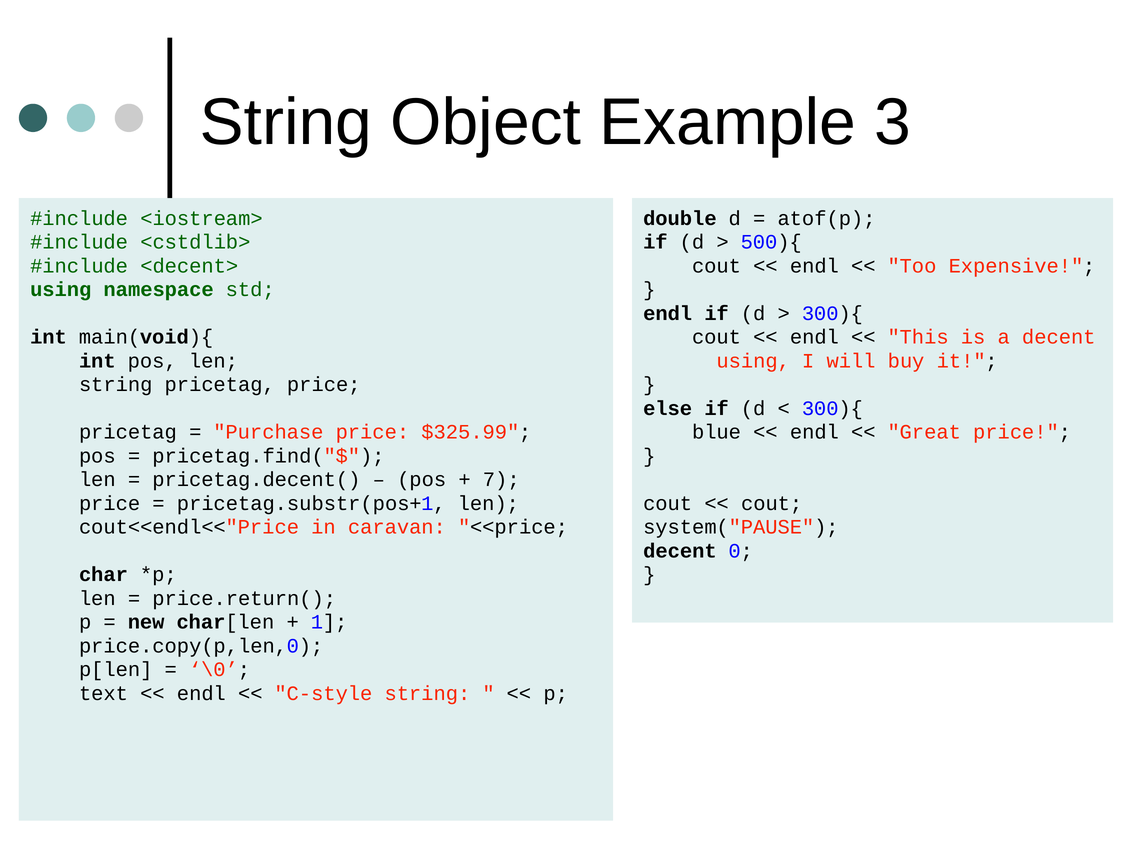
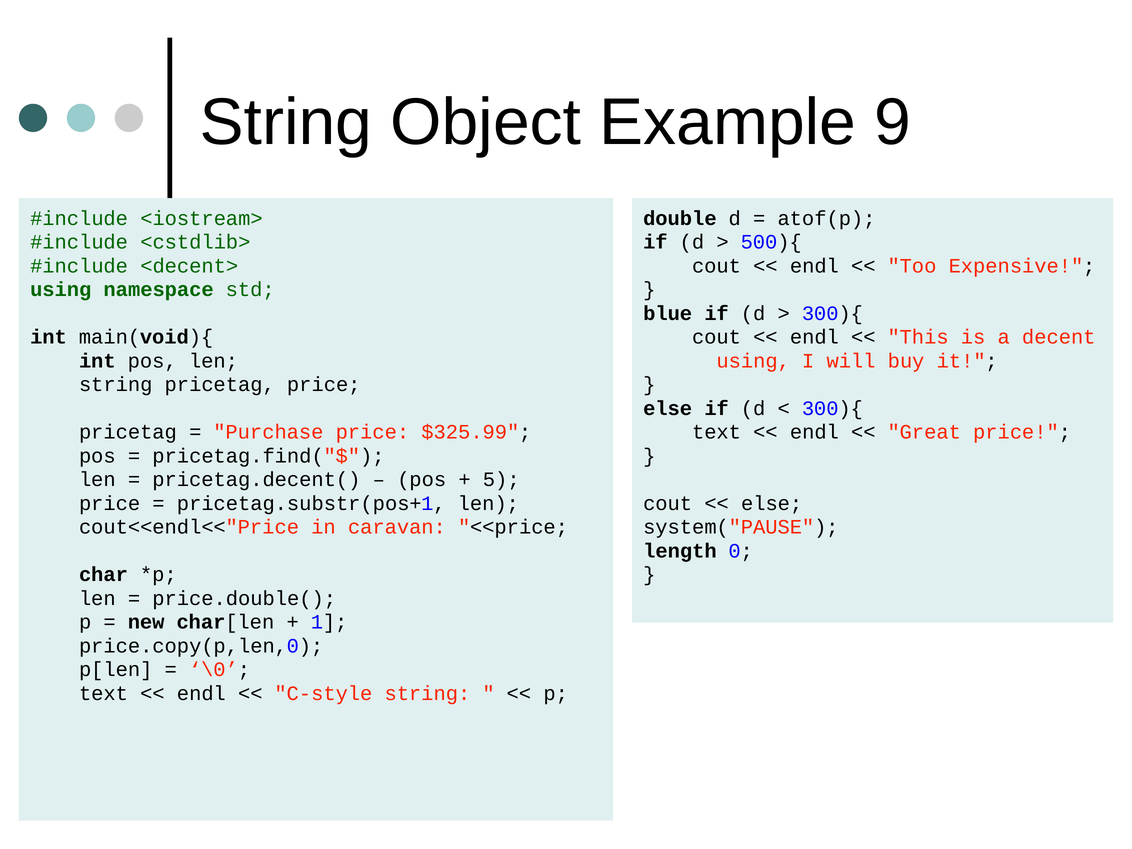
3: 3 -> 9
endl at (668, 313): endl -> blue
blue at (717, 432): blue -> text
7: 7 -> 5
cout at (772, 503): cout -> else
decent at (680, 551): decent -> length
price.return(: price.return( -> price.double(
